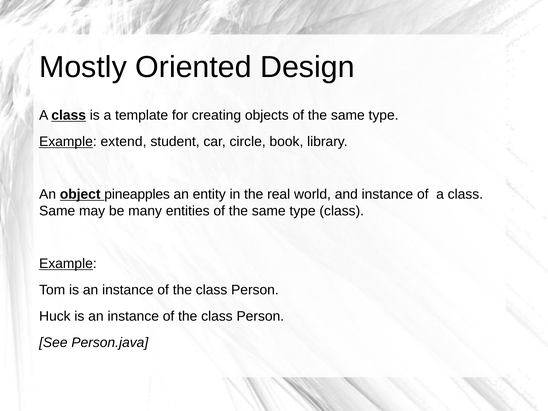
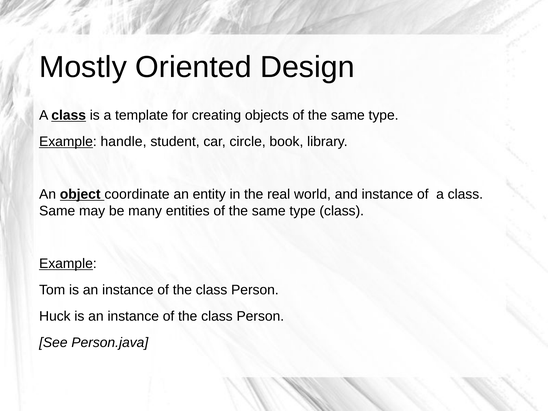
extend: extend -> handle
pineapples: pineapples -> coordinate
